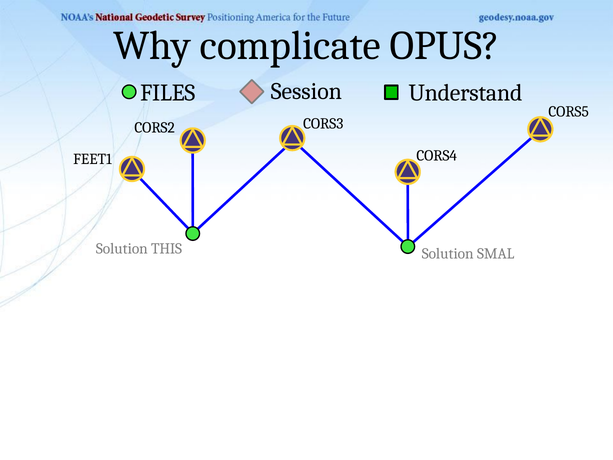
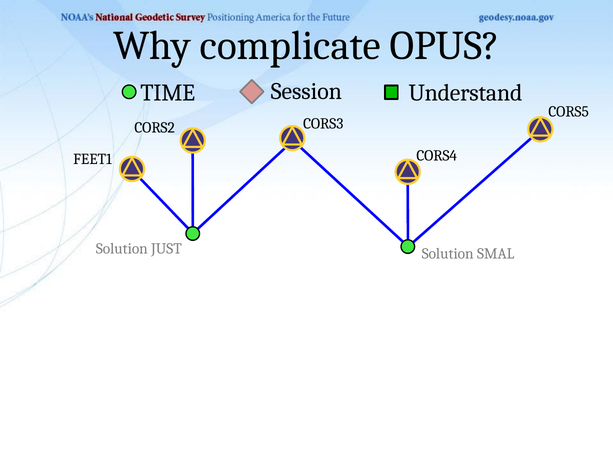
FILES: FILES -> TIME
THIS: THIS -> JUST
